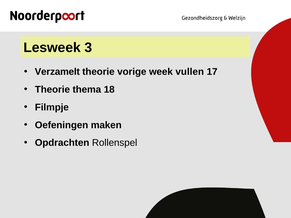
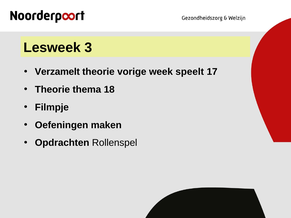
vullen: vullen -> speelt
